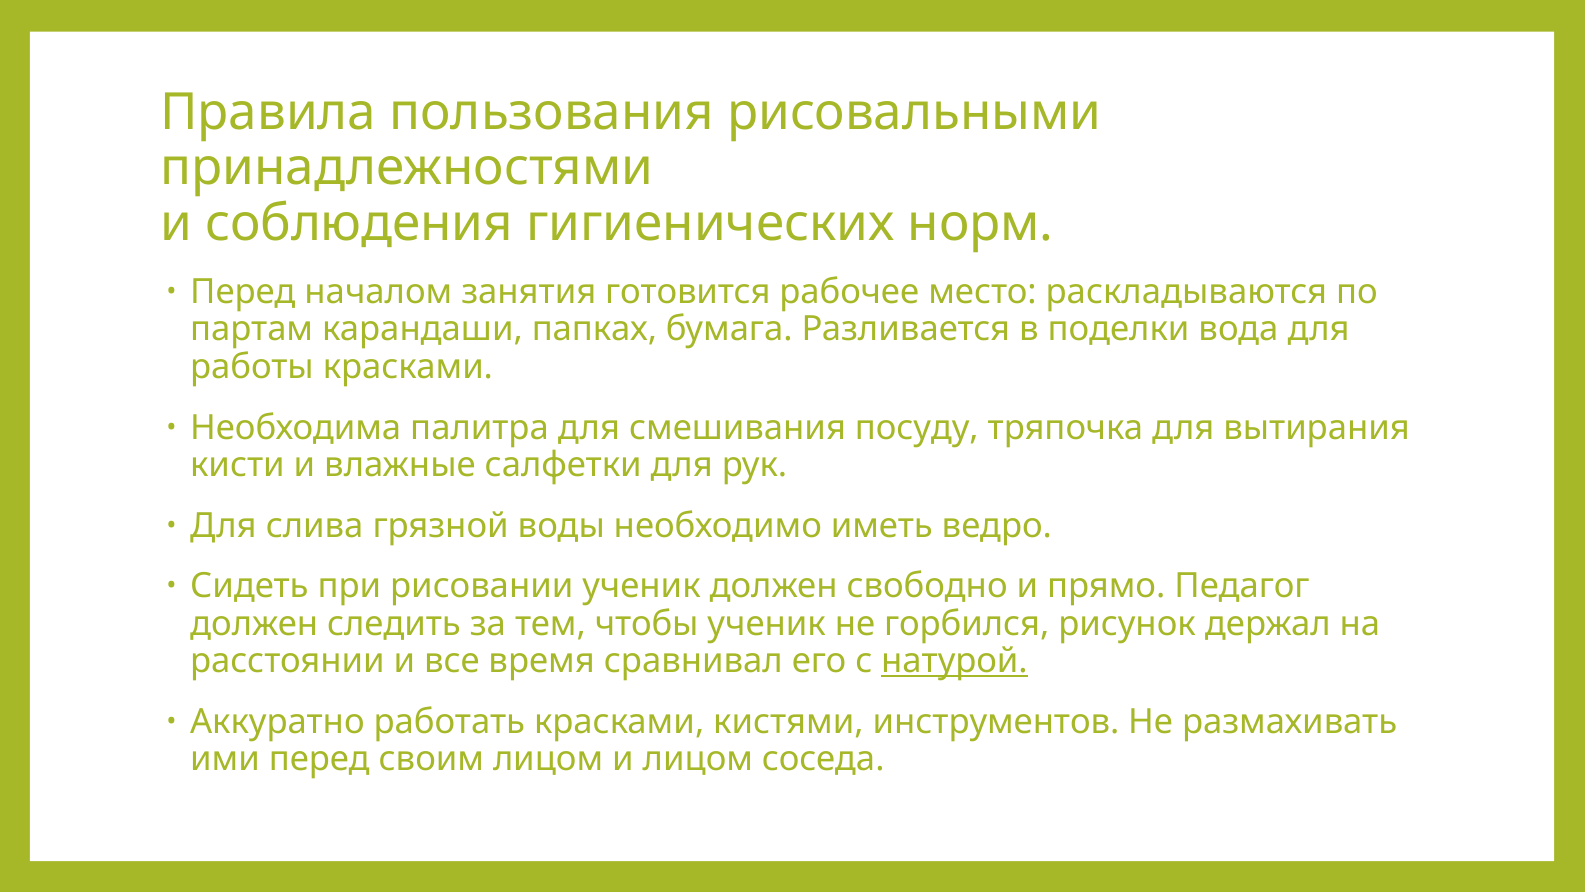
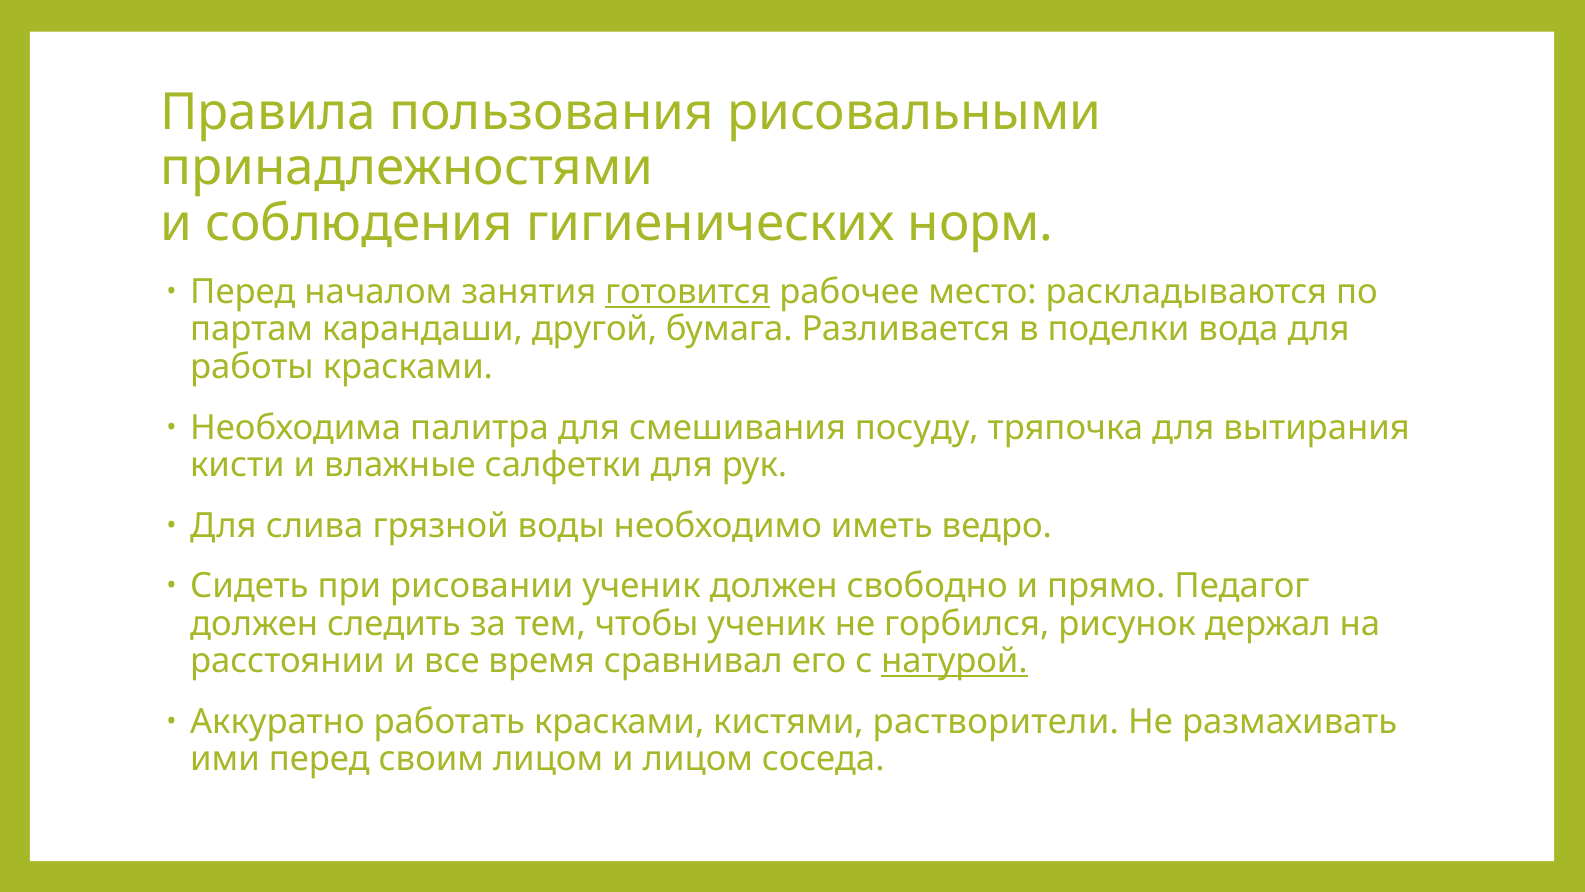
готовится underline: none -> present
папках: папках -> другой
инструментов: инструментов -> растворители
